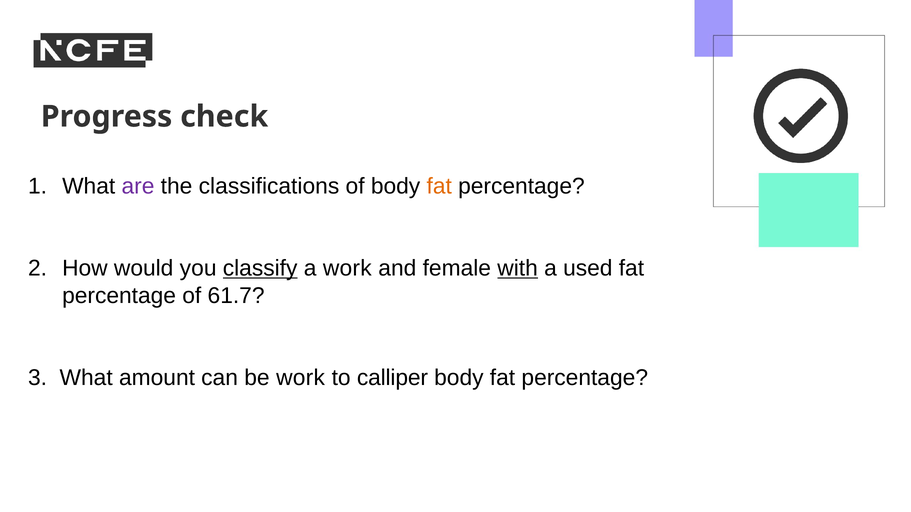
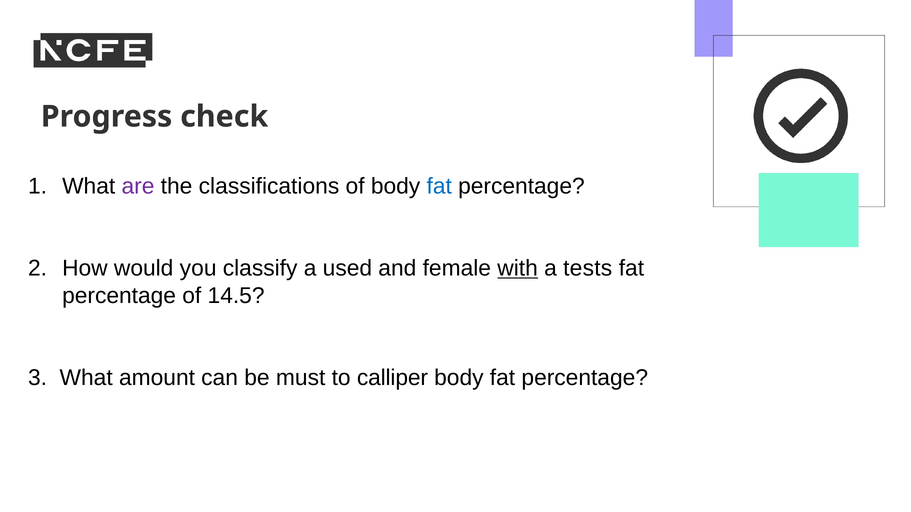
fat at (439, 187) colour: orange -> blue
classify underline: present -> none
a work: work -> used
used: used -> tests
61.7: 61.7 -> 14.5
be work: work -> must
